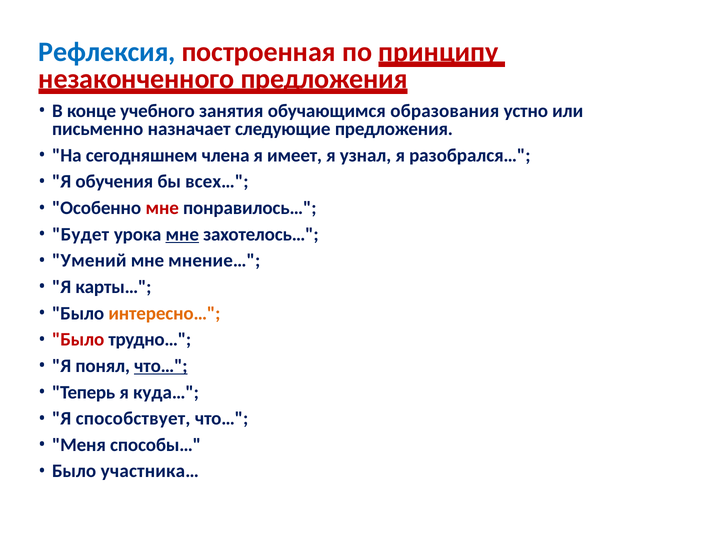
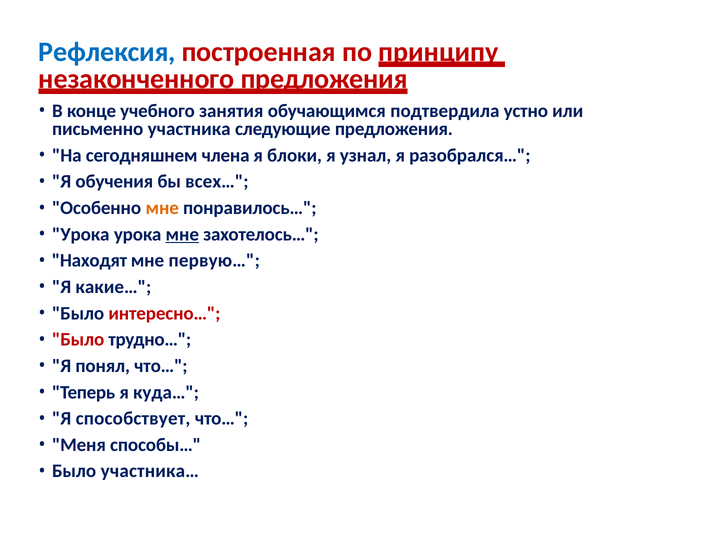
образования: образования -> подтвердила
назначает: назначает -> участника
имеет: имеет -> блоки
мне at (162, 208) colour: red -> orange
Будет at (81, 234): Будет -> Урока
Умений: Умений -> Находят
мнение…: мнение… -> первую…
карты…: карты… -> какие…
интересно… colour: orange -> red
что… at (161, 366) underline: present -> none
